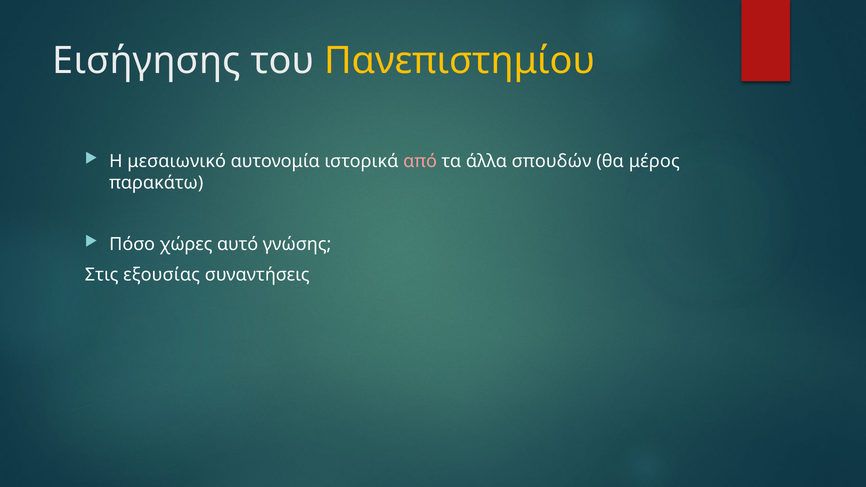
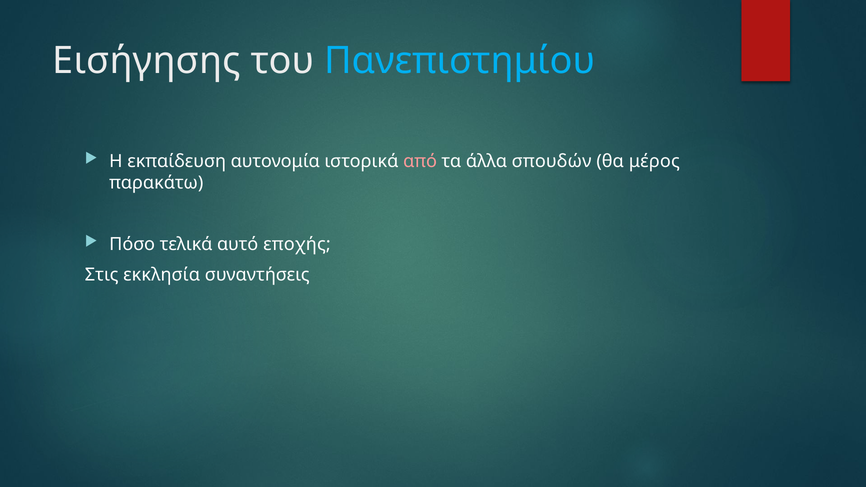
Πανεπιστημίου colour: yellow -> light blue
μεσαιωνικό: μεσαιωνικό -> εκπαίδευση
χώρες: χώρες -> τελικά
γνώσης: γνώσης -> εποχής
εξουσίας: εξουσίας -> εκκλησία
